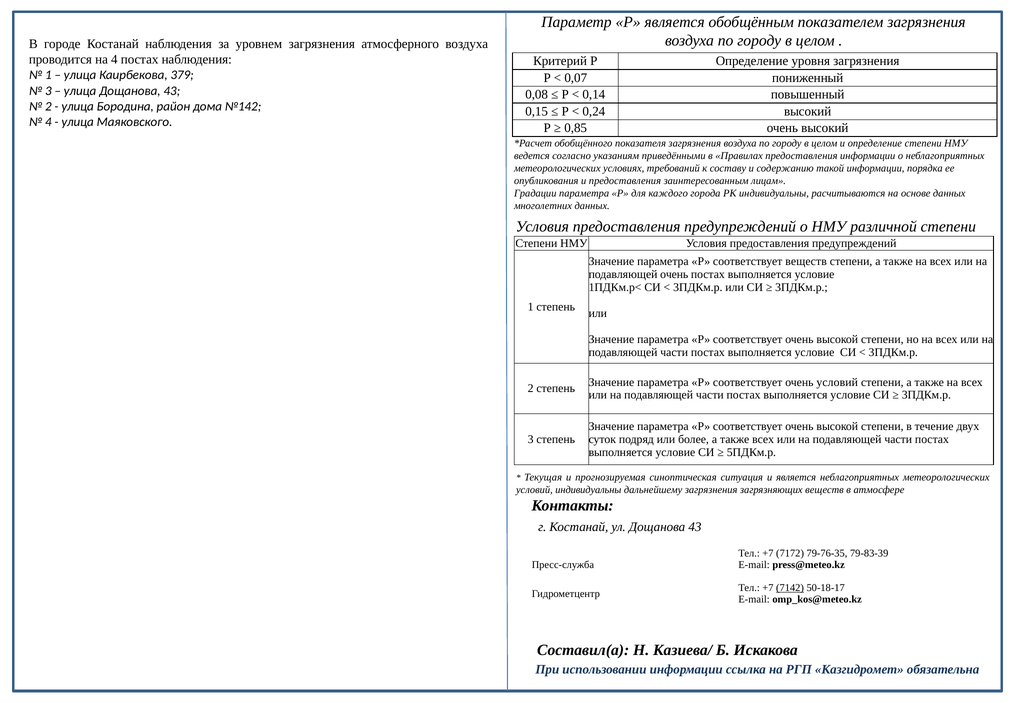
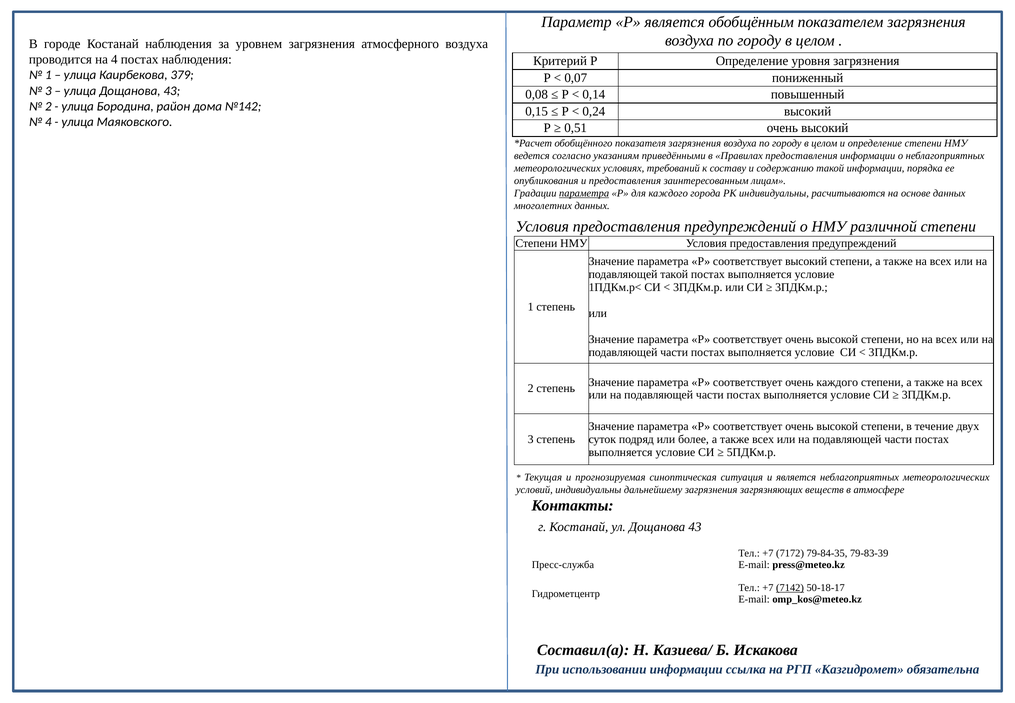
0,85: 0,85 -> 0,51
параметра at (584, 193) underline: none -> present
соответствует веществ: веществ -> высокий
подавляющей очень: очень -> такой
очень условий: условий -> каждого
79-76-35: 79-76-35 -> 79-84-35
